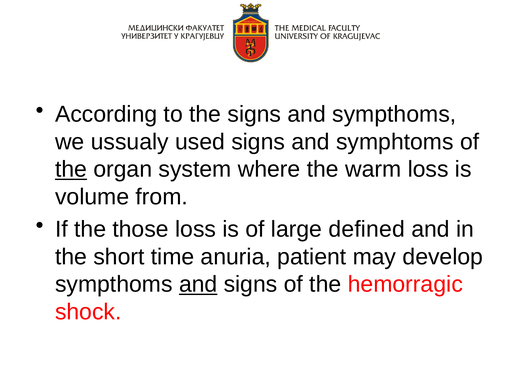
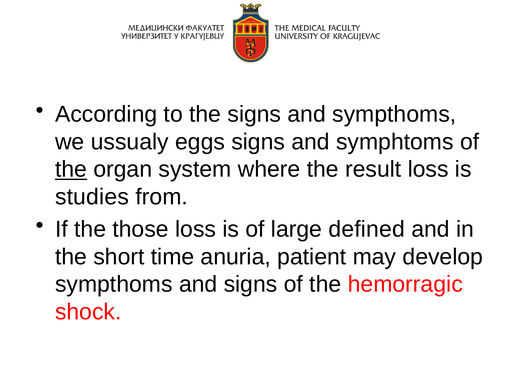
used: used -> eggs
warm: warm -> result
volume: volume -> studies
and at (198, 284) underline: present -> none
